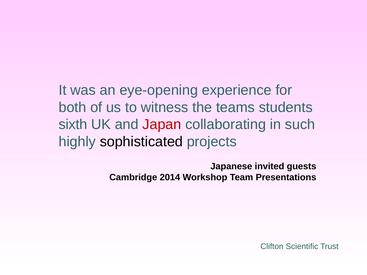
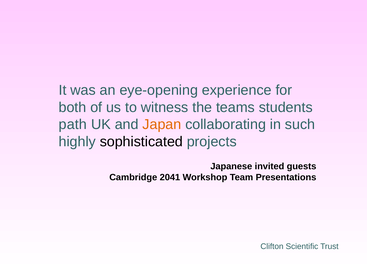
sixth: sixth -> path
Japan colour: red -> orange
2014: 2014 -> 2041
